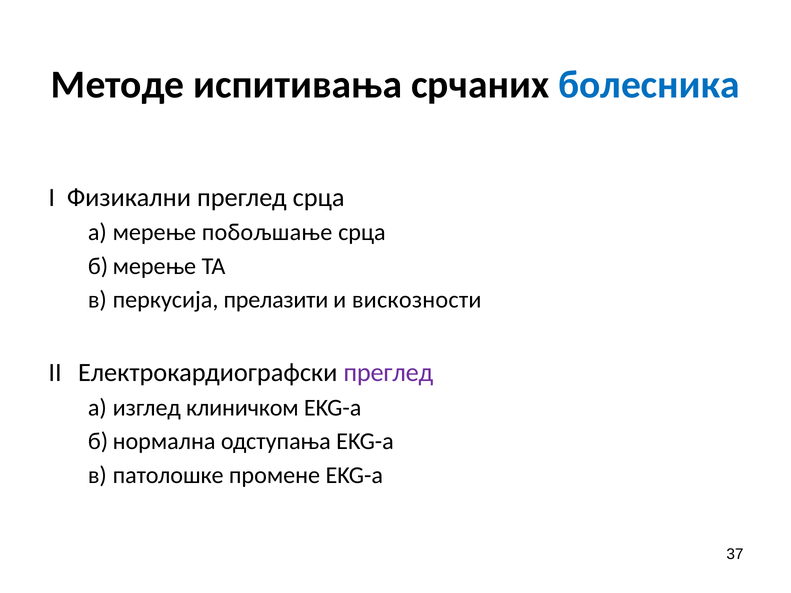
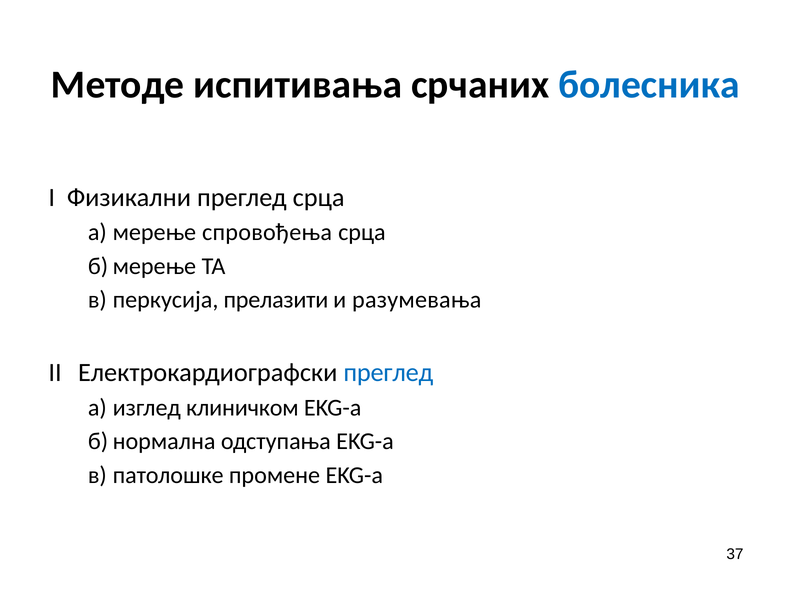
побољшање: побољшање -> спровођења
вискозности: вискозности -> разумевања
преглед at (388, 373) colour: purple -> blue
